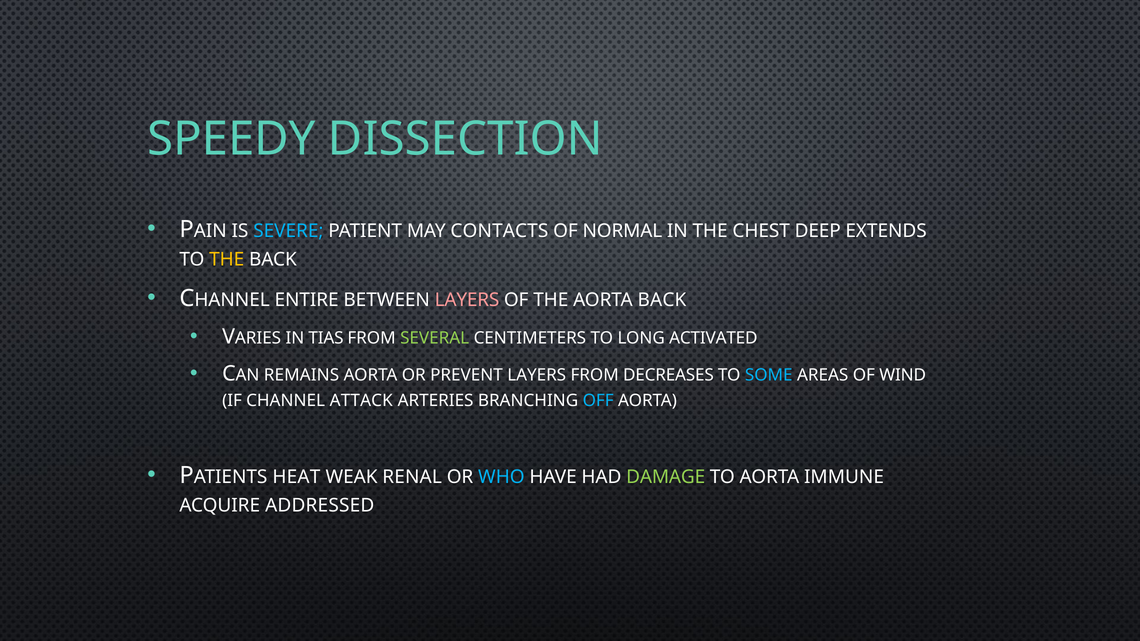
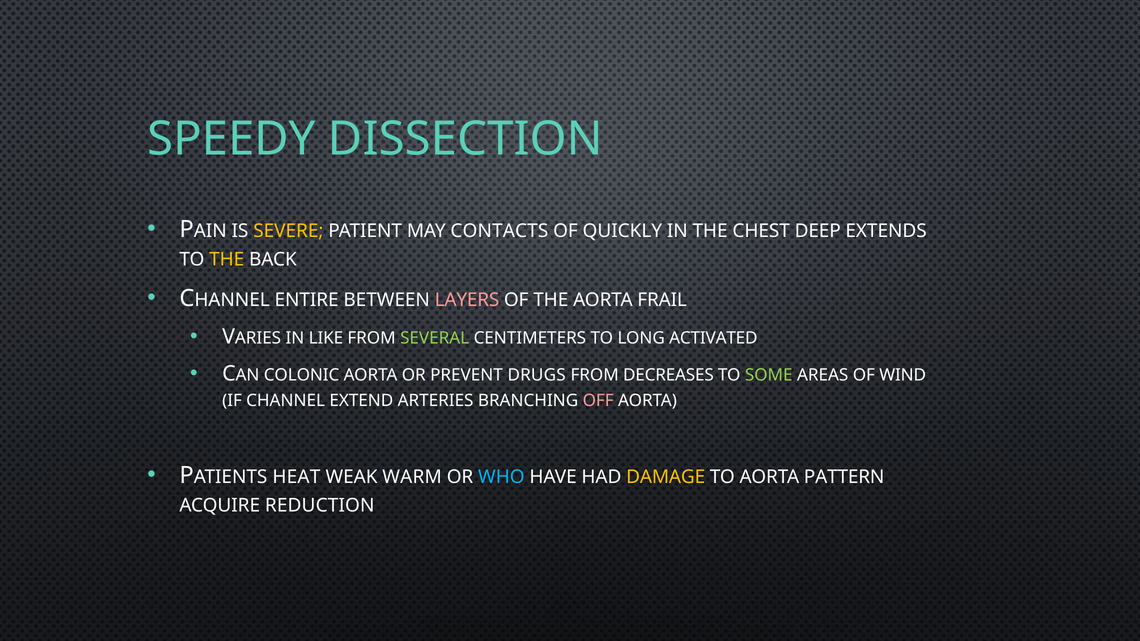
SEVERE colour: light blue -> yellow
NORMAL: NORMAL -> QUICKLY
AORTA BACK: BACK -> FRAIL
TIAS: TIAS -> LIKE
REMAINS: REMAINS -> COLONIC
PREVENT LAYERS: LAYERS -> DRUGS
SOME colour: light blue -> light green
ATTACK: ATTACK -> EXTEND
OFF colour: light blue -> pink
RENAL: RENAL -> WARM
DAMAGE colour: light green -> yellow
IMMUNE: IMMUNE -> PATTERN
ADDRESSED: ADDRESSED -> REDUCTION
